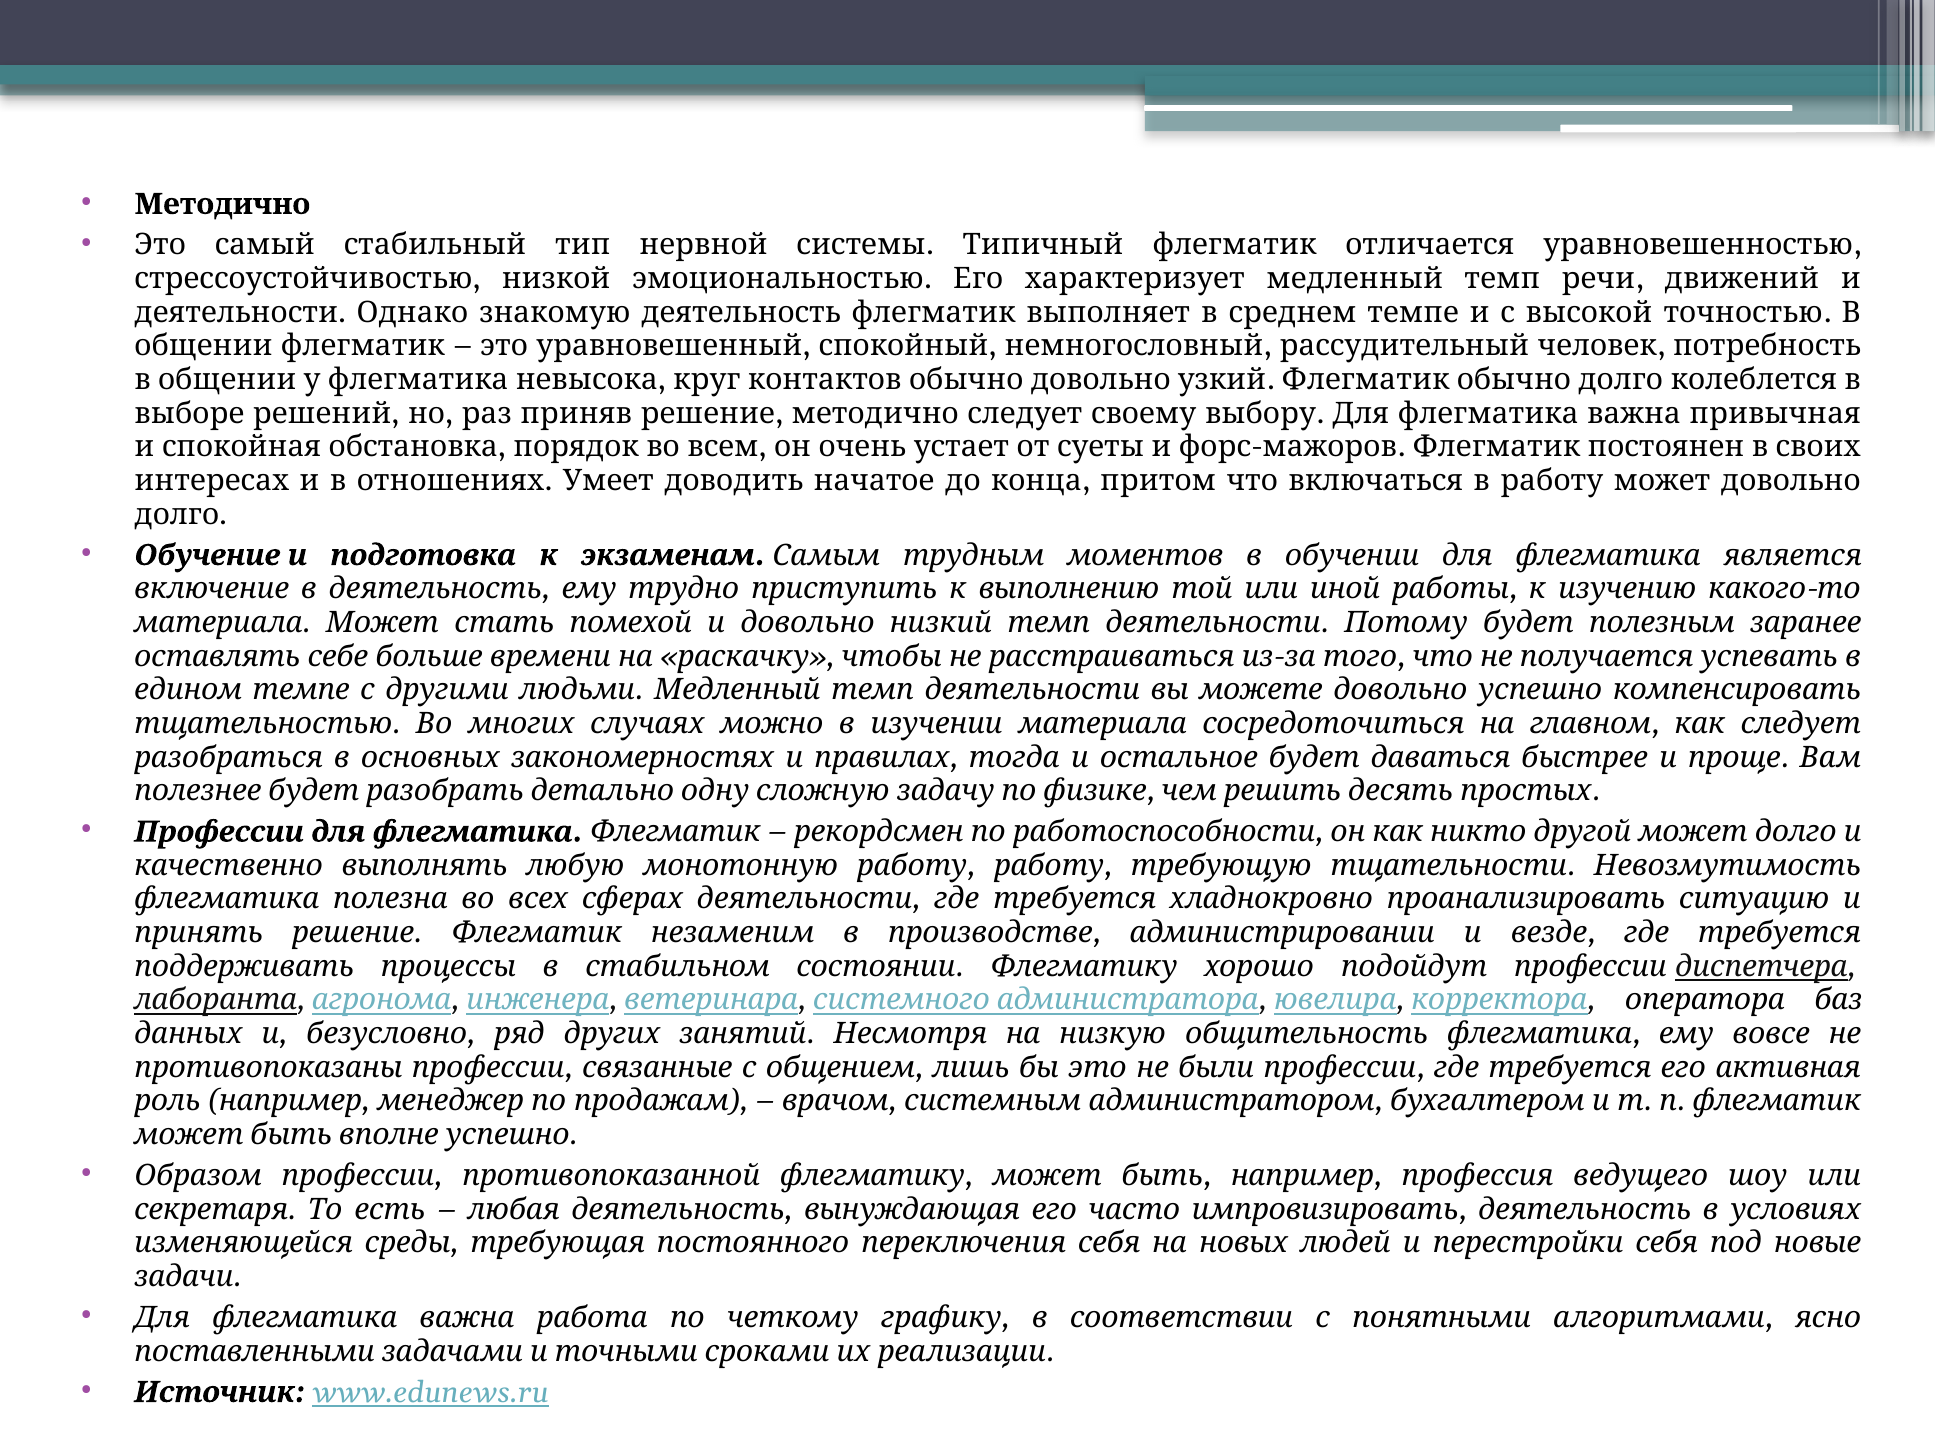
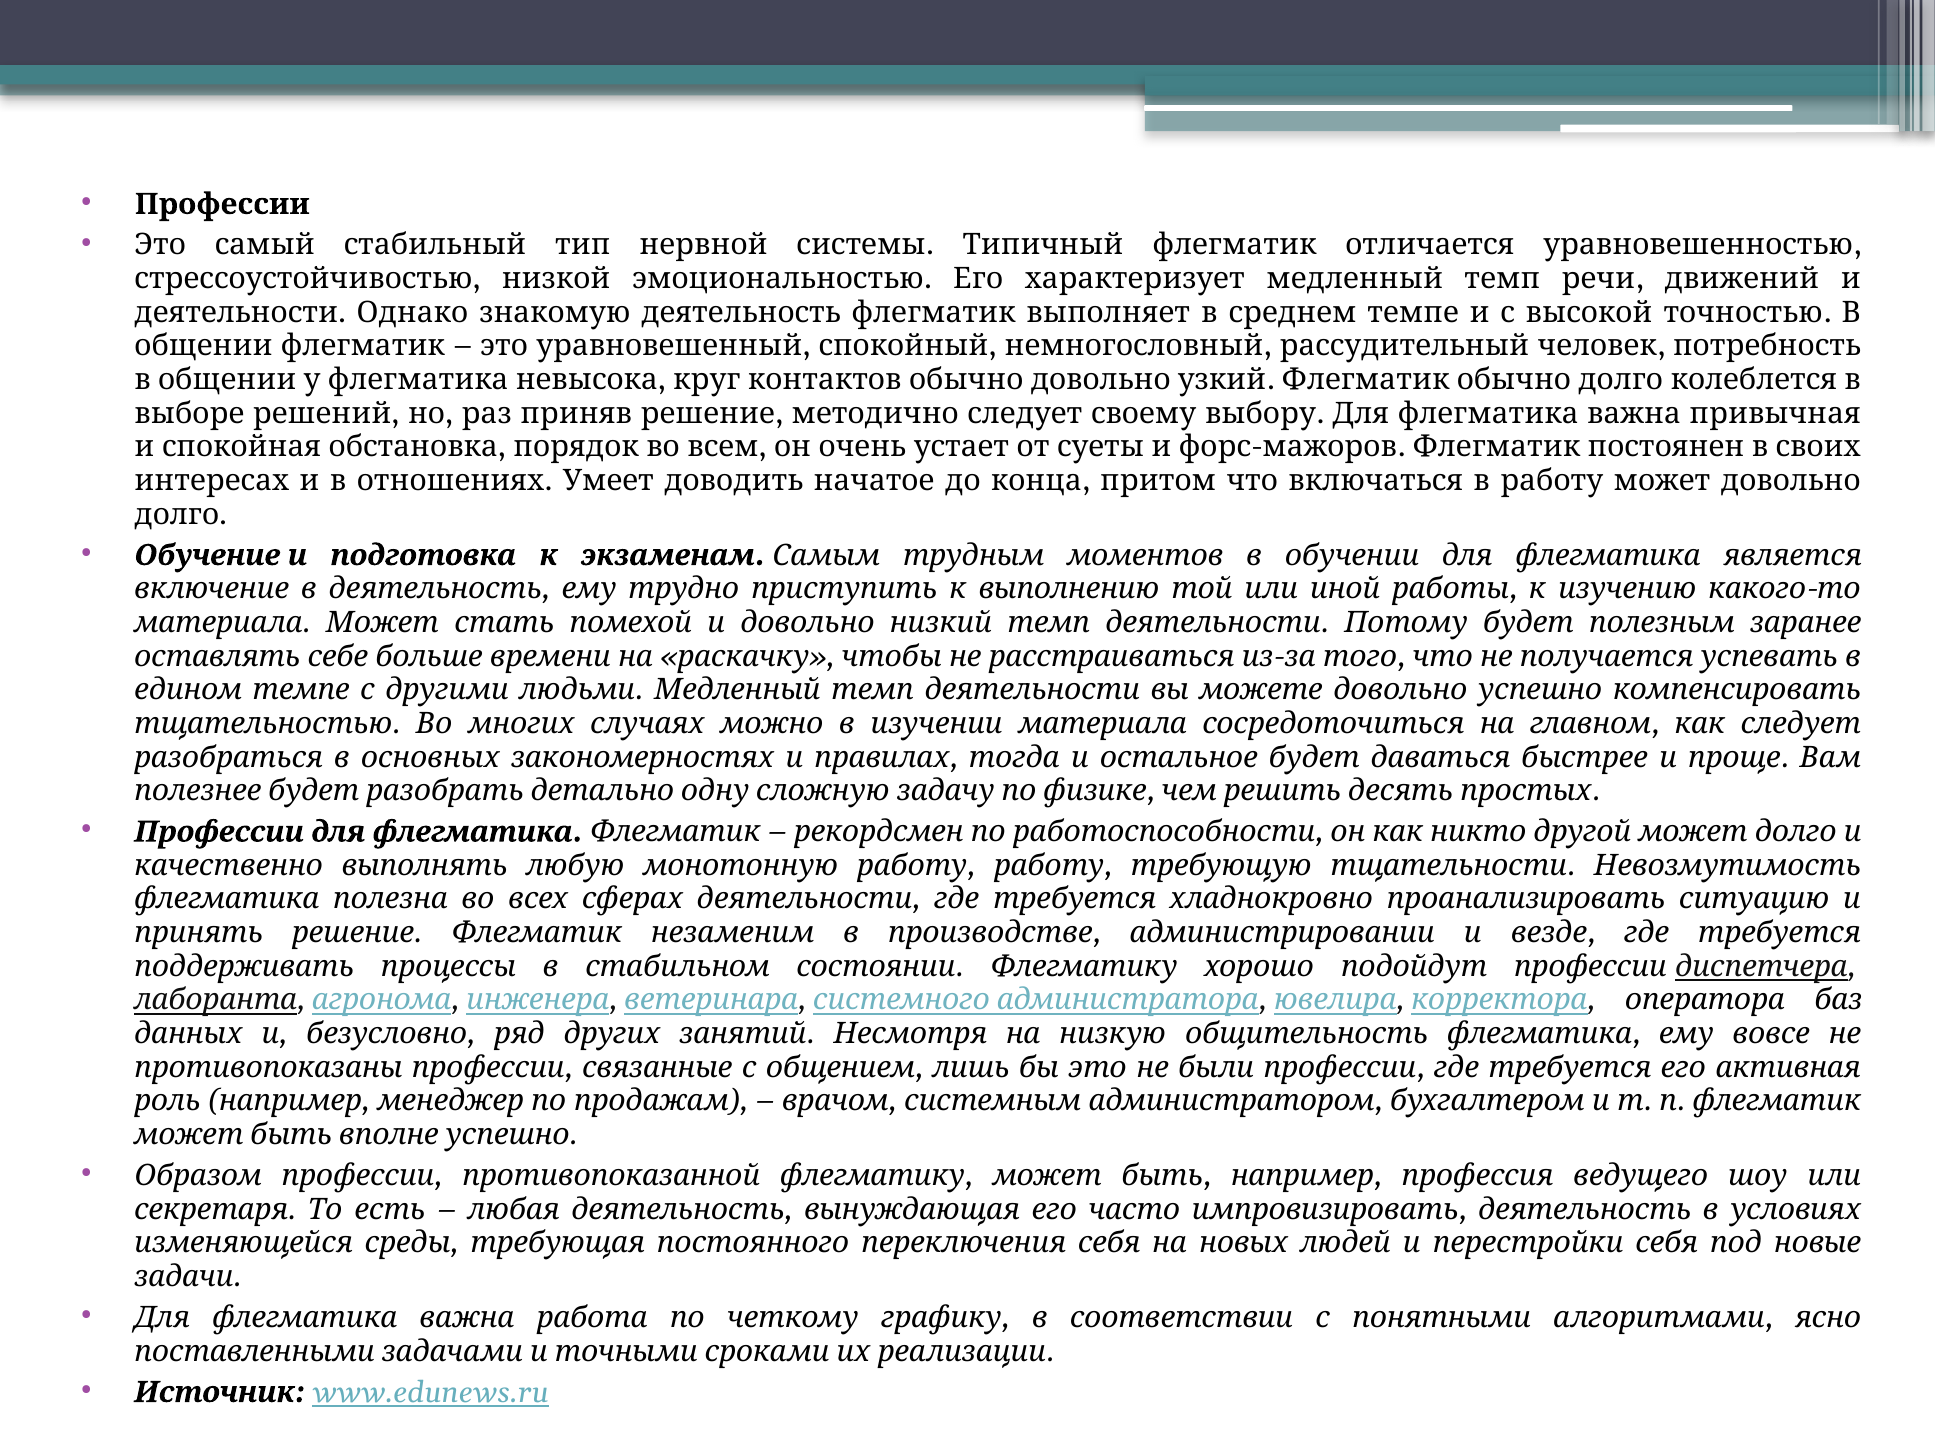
Методично at (222, 204): Методично -> Профессии
